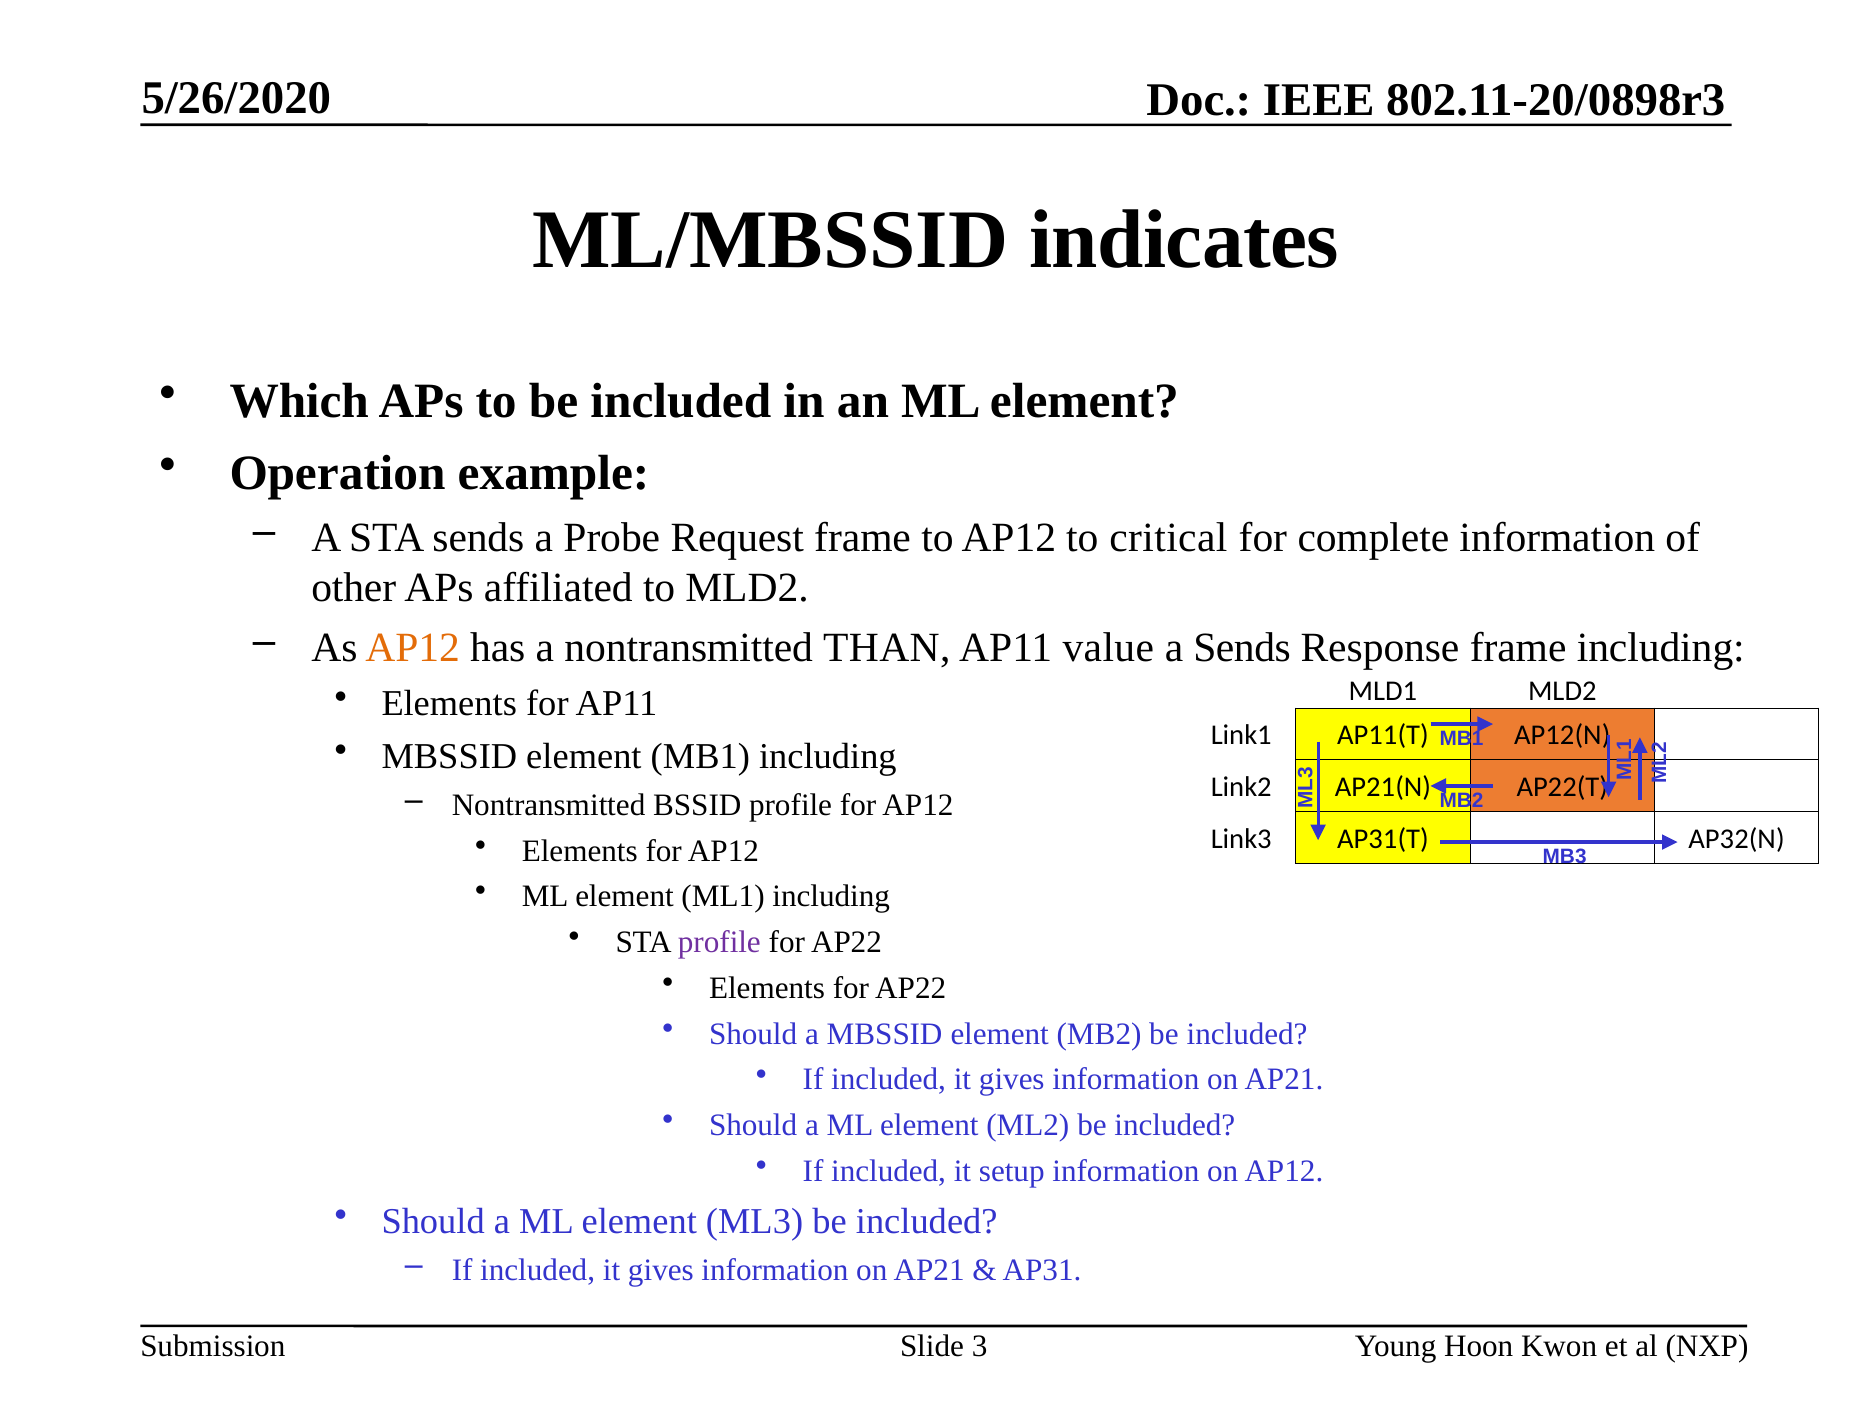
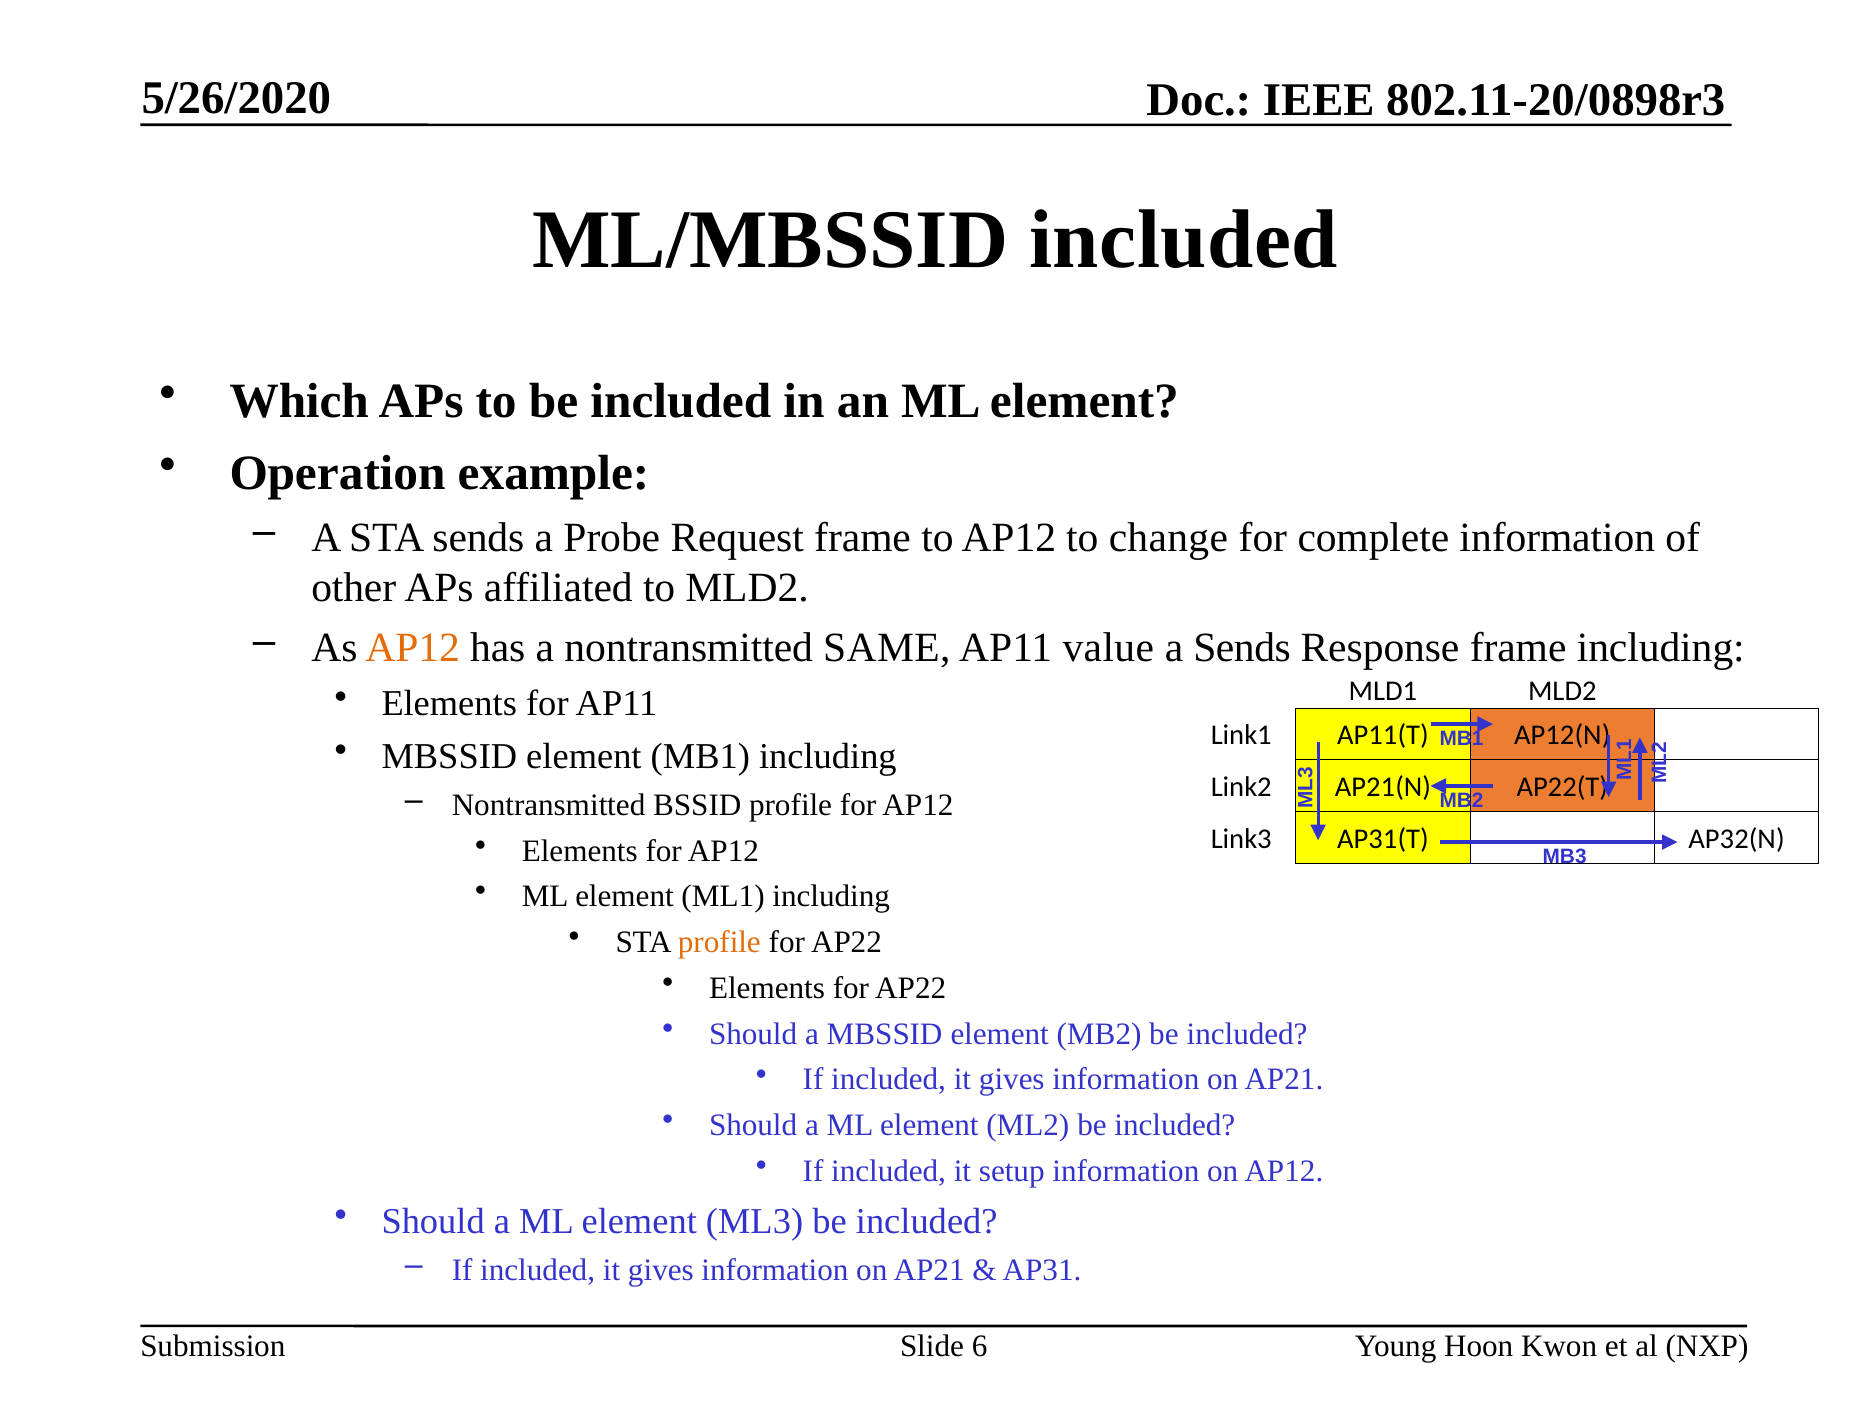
ML/MBSSID indicates: indicates -> included
critical: critical -> change
THAN: THAN -> SAME
profile at (719, 942) colour: purple -> orange
Slide 3: 3 -> 6
